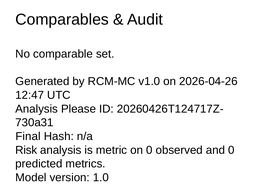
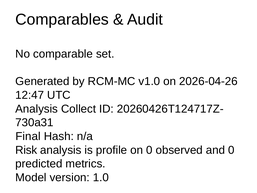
Please: Please -> Collect
metric: metric -> profile
